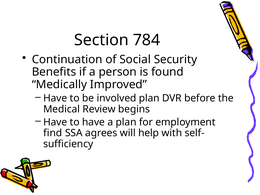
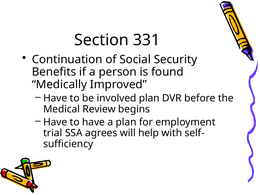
784: 784 -> 331
find: find -> trial
